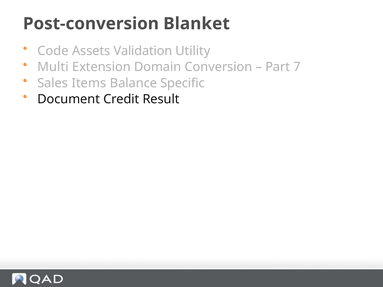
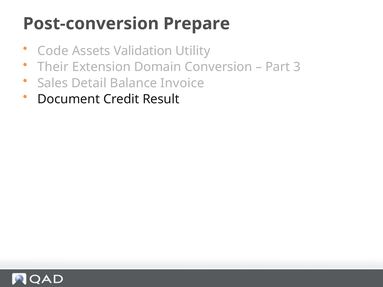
Blanket: Blanket -> Prepare
Multi: Multi -> Their
7: 7 -> 3
Items: Items -> Detail
Specific: Specific -> Invoice
